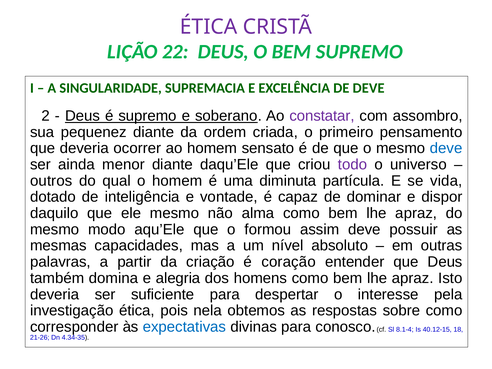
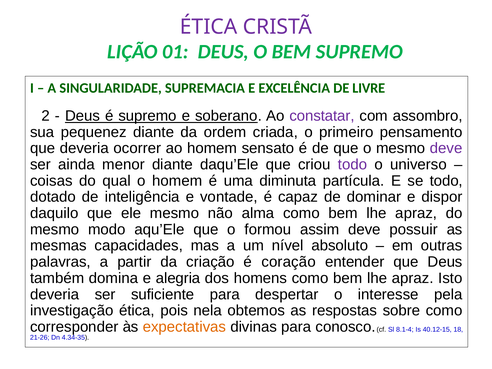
22: 22 -> 01
DE DEVE: DEVE -> LIVRE
deve at (446, 148) colour: blue -> purple
outros: outros -> coisas
se vida: vida -> todo
expectativas colour: blue -> orange
